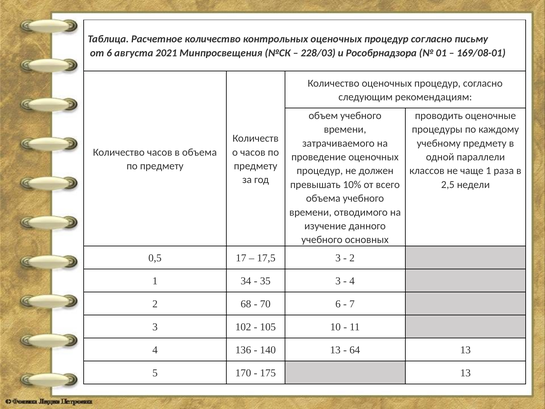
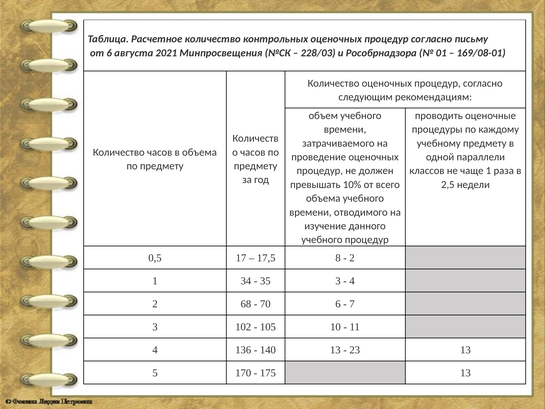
учебного основных: основных -> процедур
17,5 3: 3 -> 8
64: 64 -> 23
